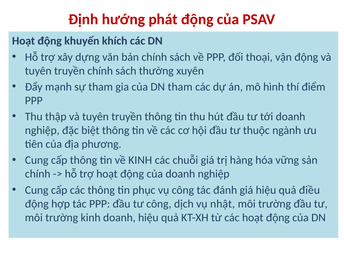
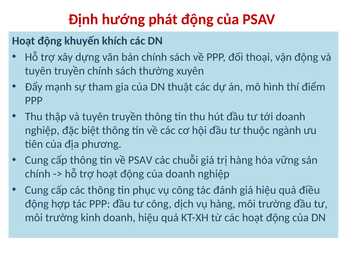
DN tham: tham -> thuật
về KINH: KINH -> PSAV
vụ nhật: nhật -> hàng
